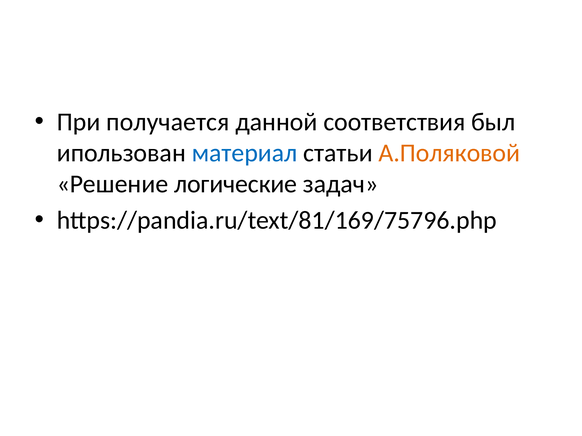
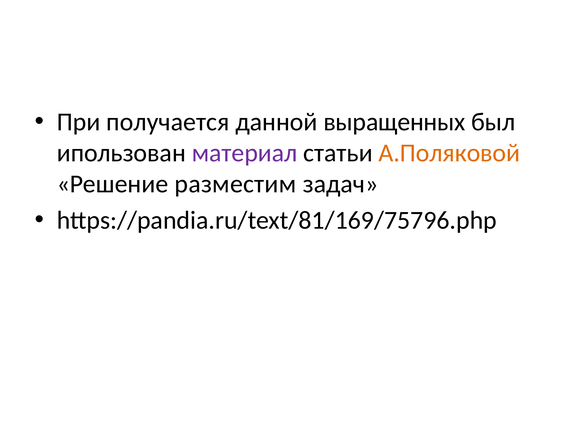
соответствия: соответствия -> выращенных
материал colour: blue -> purple
логические: логические -> разместим
